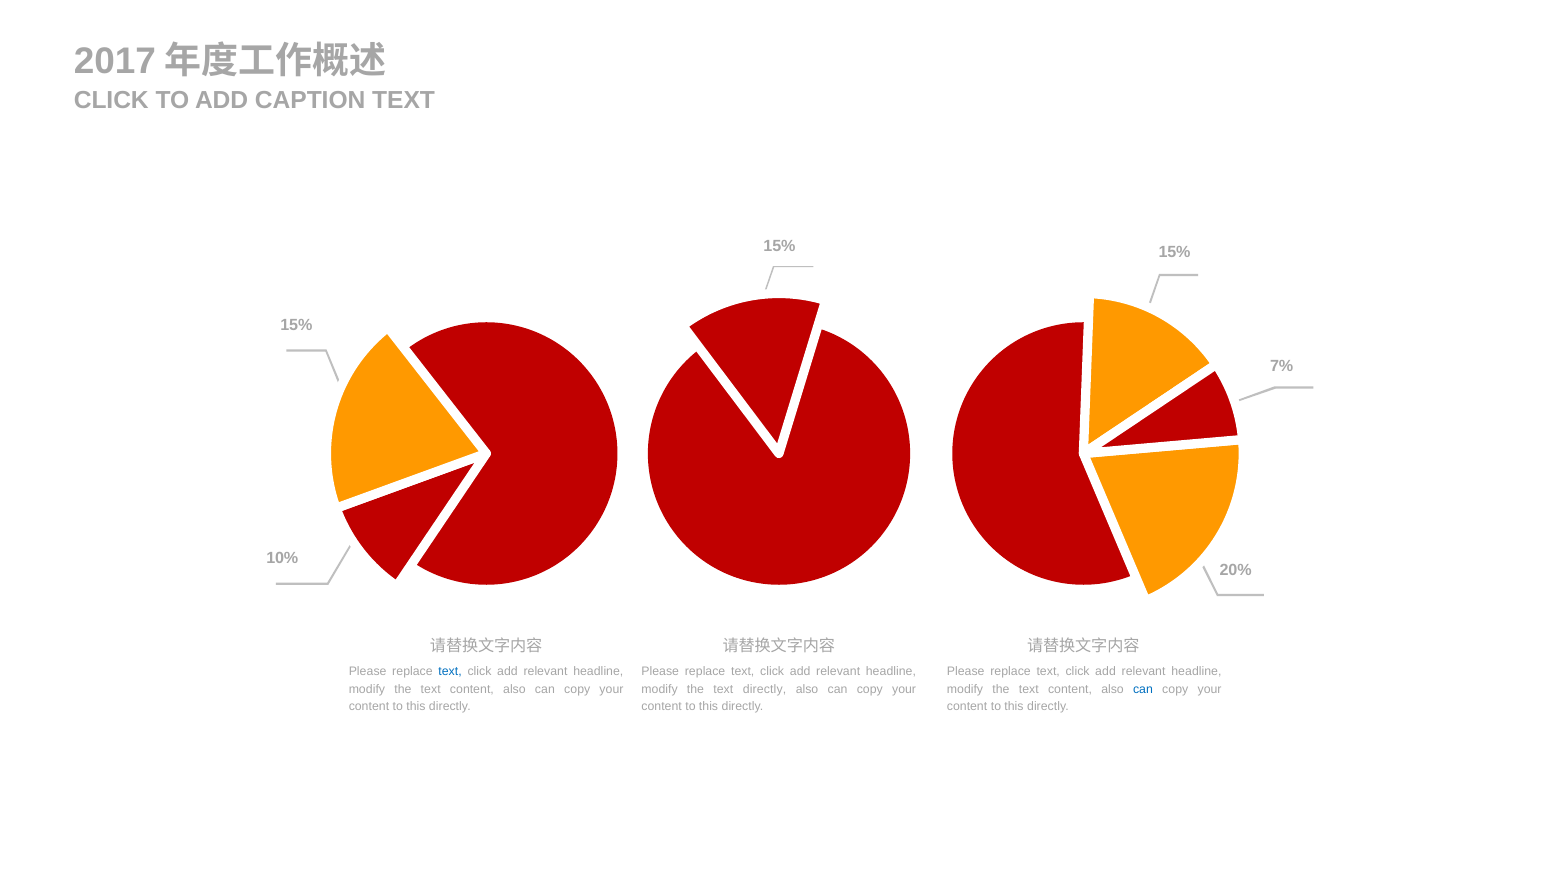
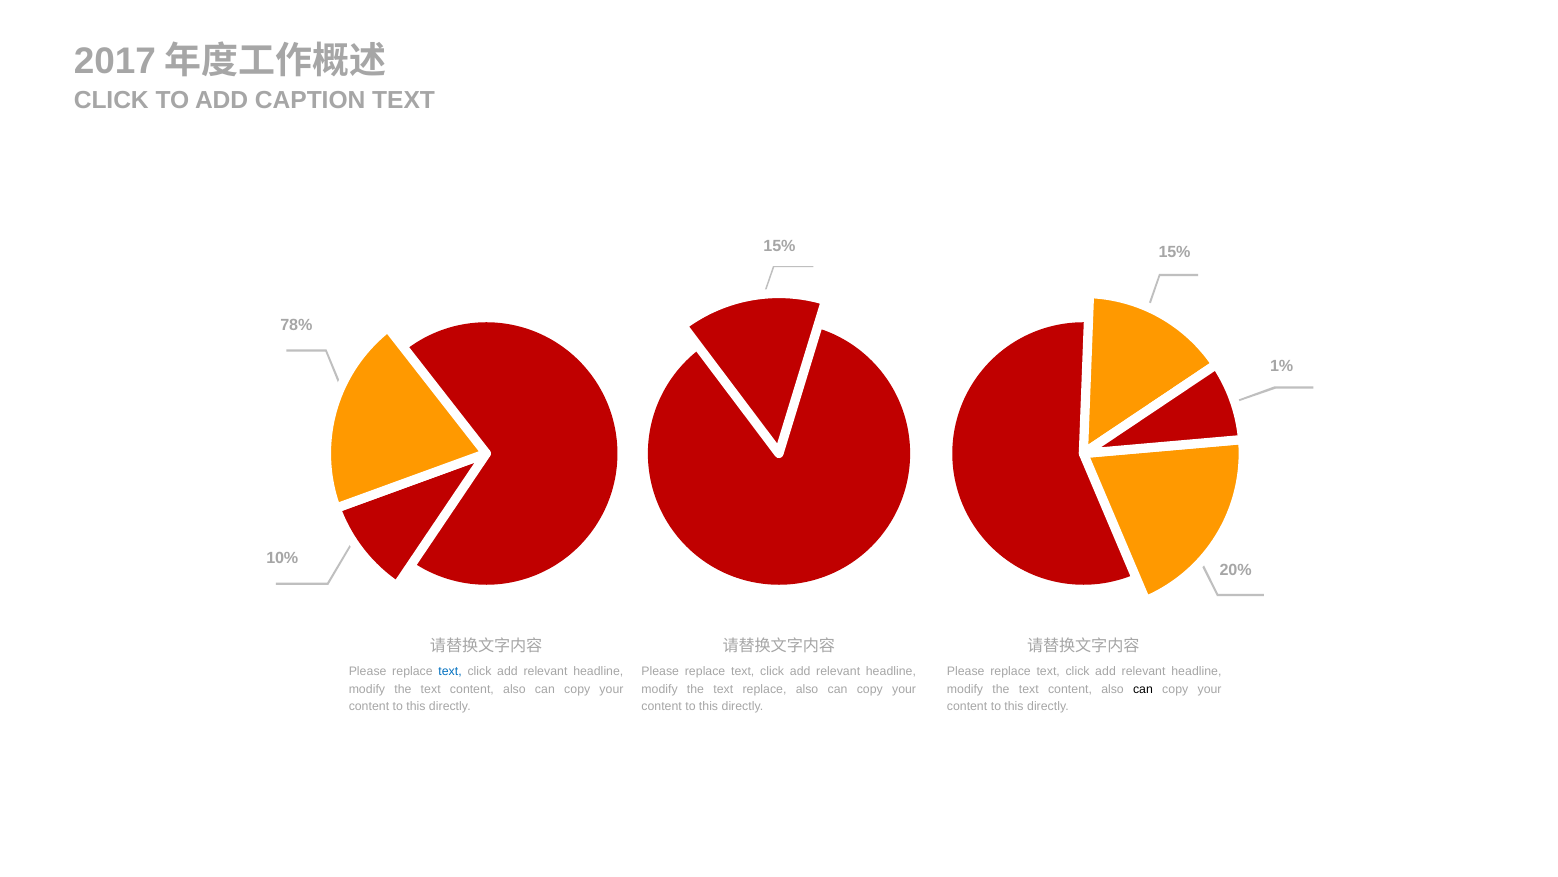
15% at (296, 325): 15% -> 78%
7%: 7% -> 1%
text directly: directly -> replace
can at (1143, 689) colour: blue -> black
